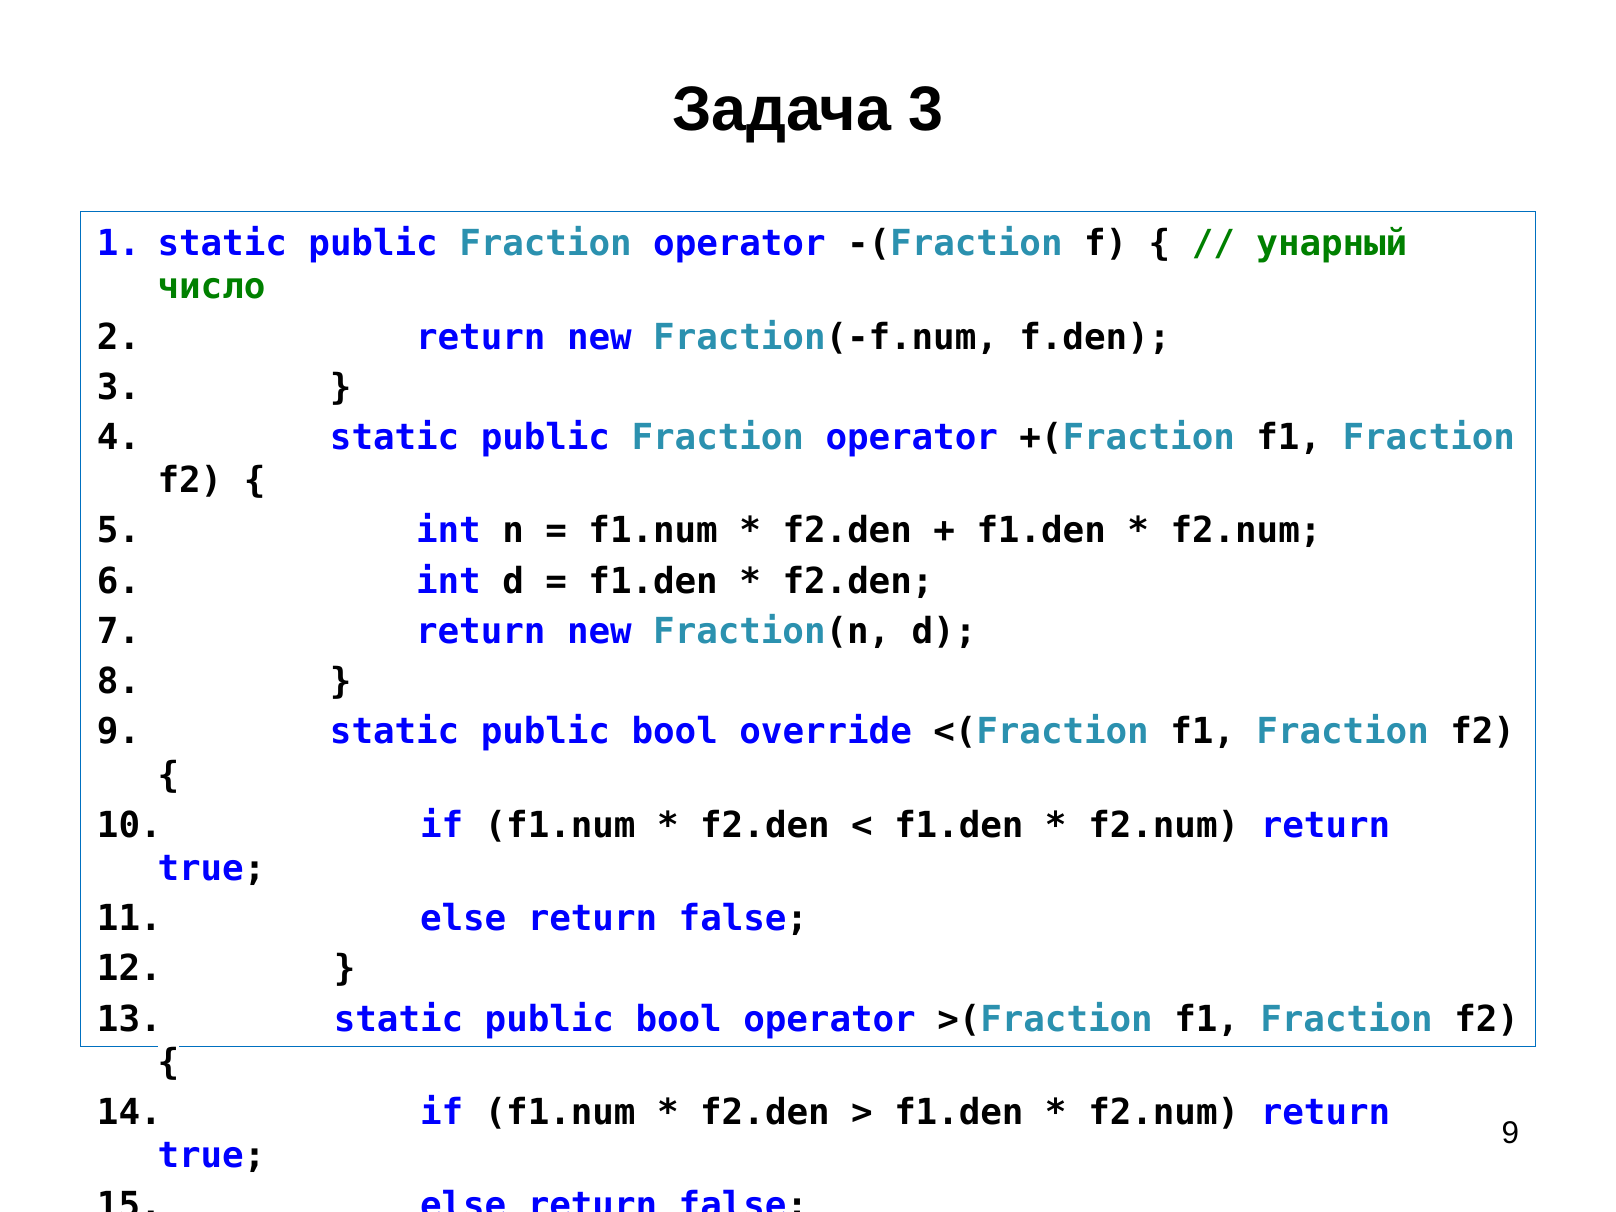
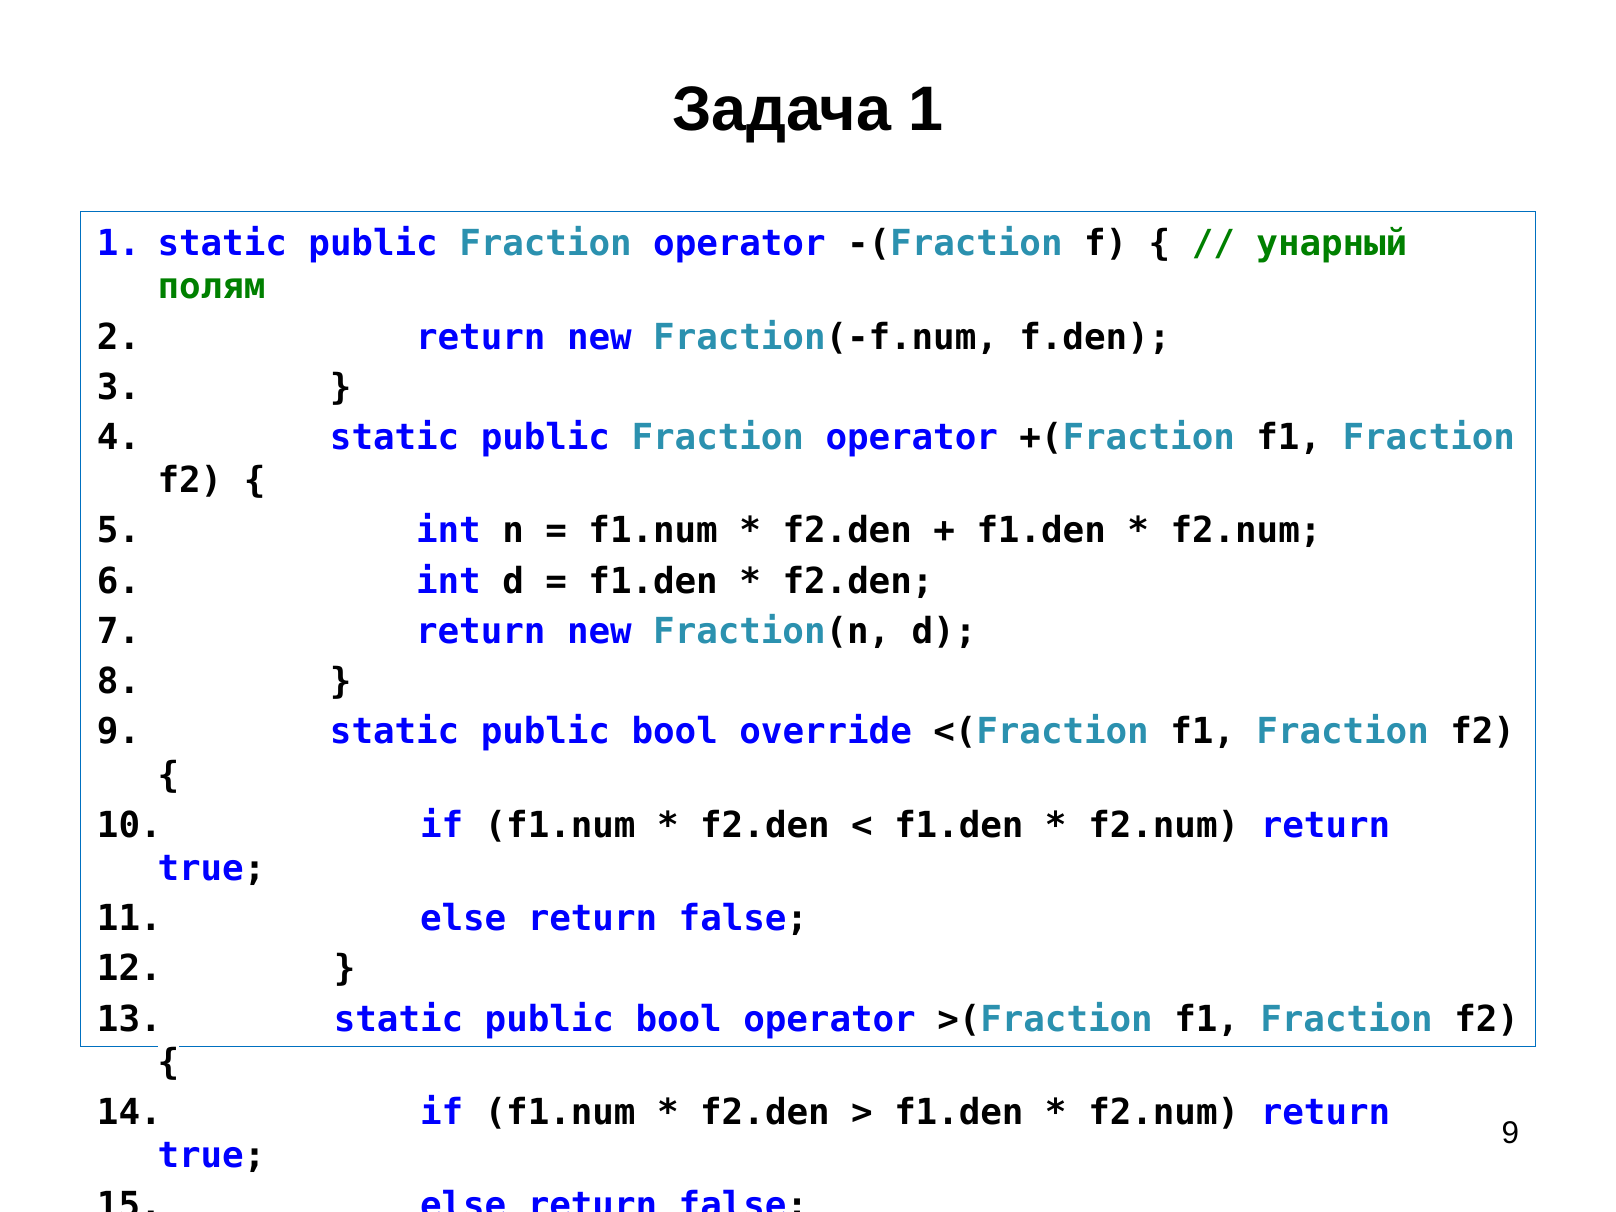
Задача 3: 3 -> 1
число: число -> полям
